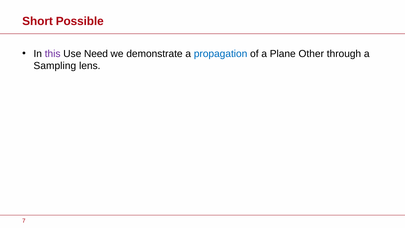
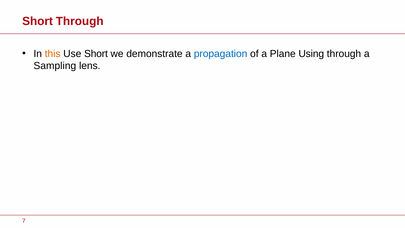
Short Possible: Possible -> Through
this colour: purple -> orange
Use Need: Need -> Short
Other: Other -> Using
